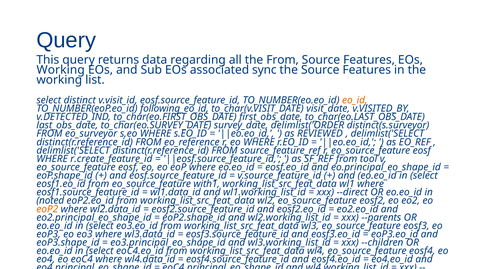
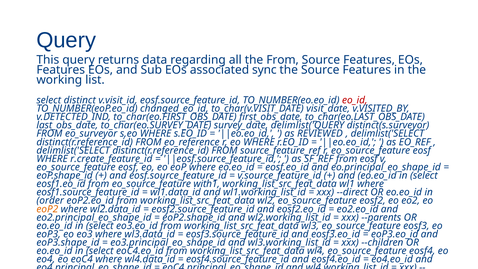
Working at (61, 70): Working -> Features
eo_id colour: orange -> red
following_eo_id: following_eo_id -> changed_eo_id
delimlist('ORDER: delimlist('ORDER -> delimlist('QUERY
from tool: tool -> eosf
noted at (50, 201): noted -> order
